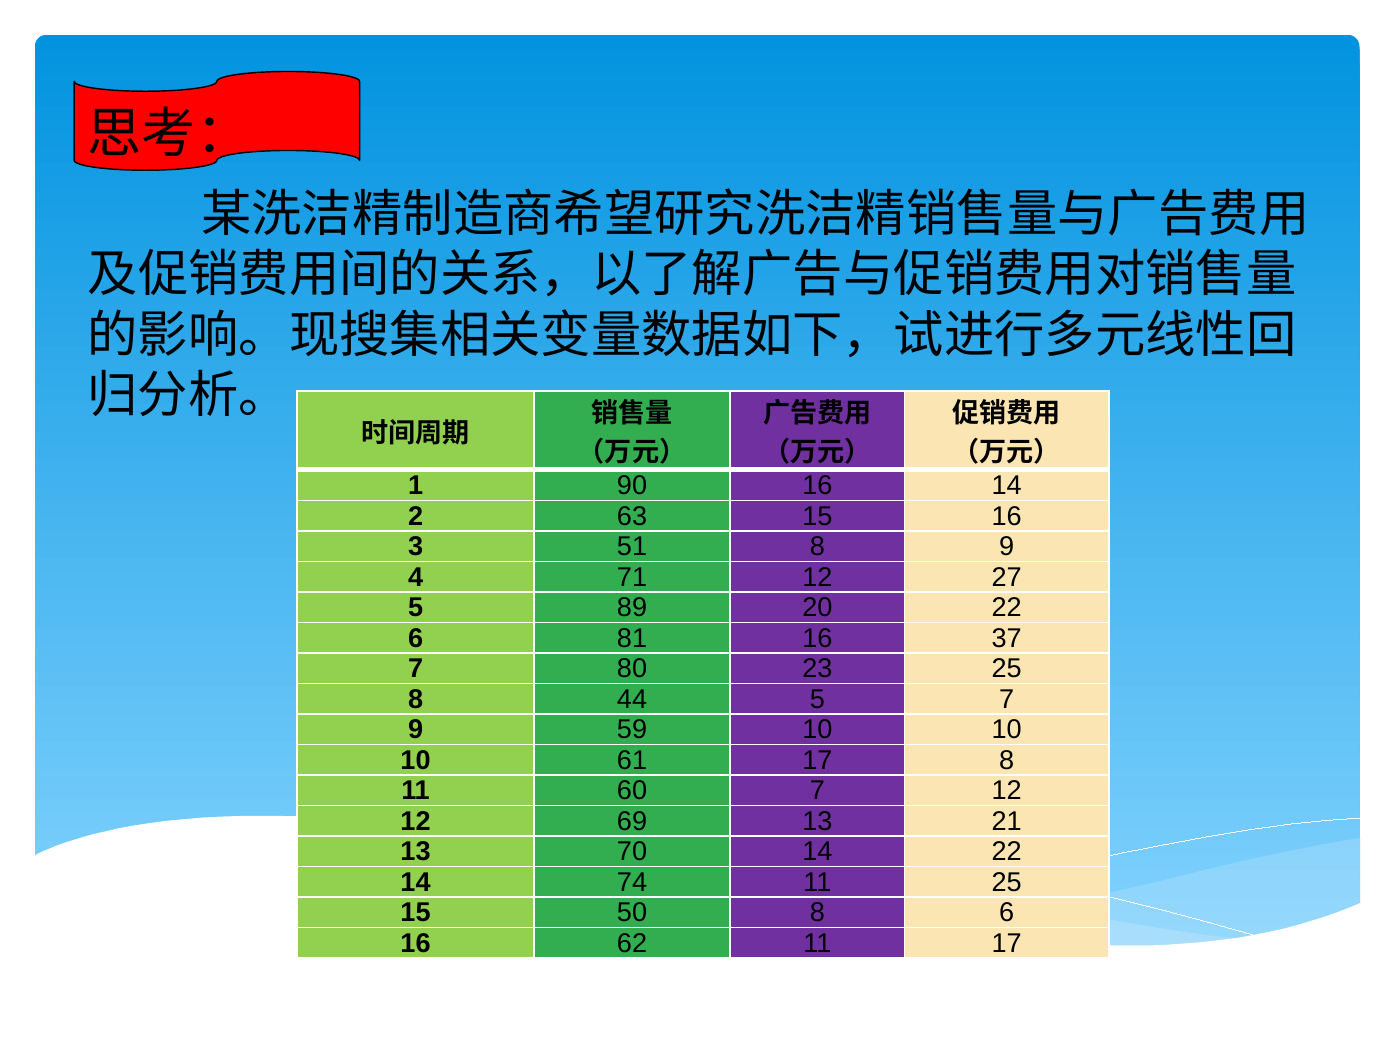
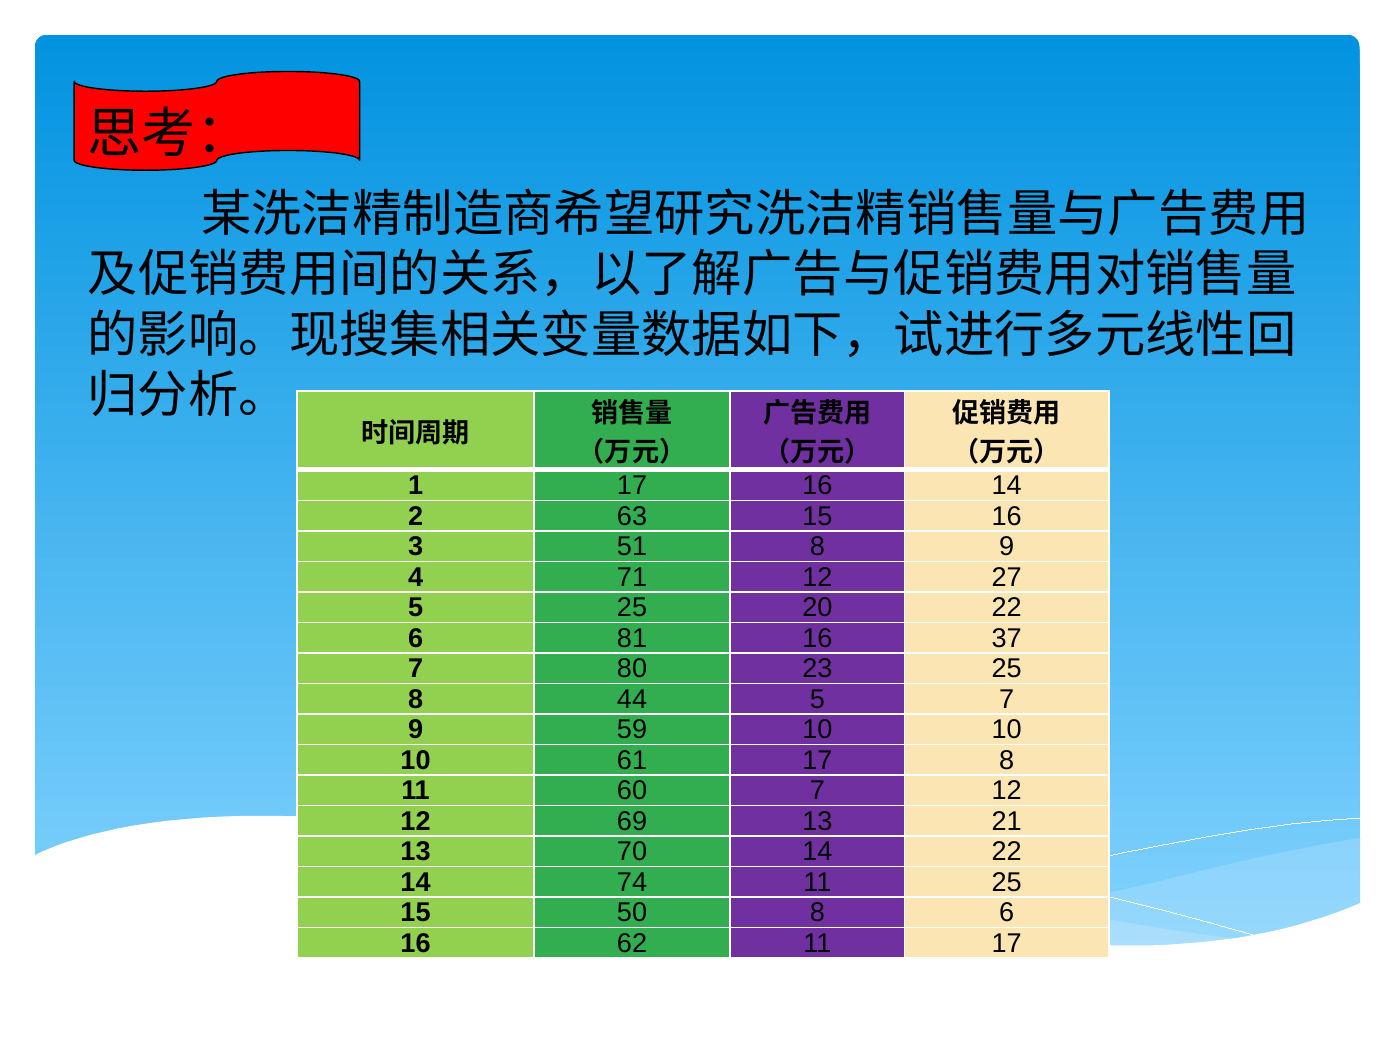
1 90: 90 -> 17
5 89: 89 -> 25
